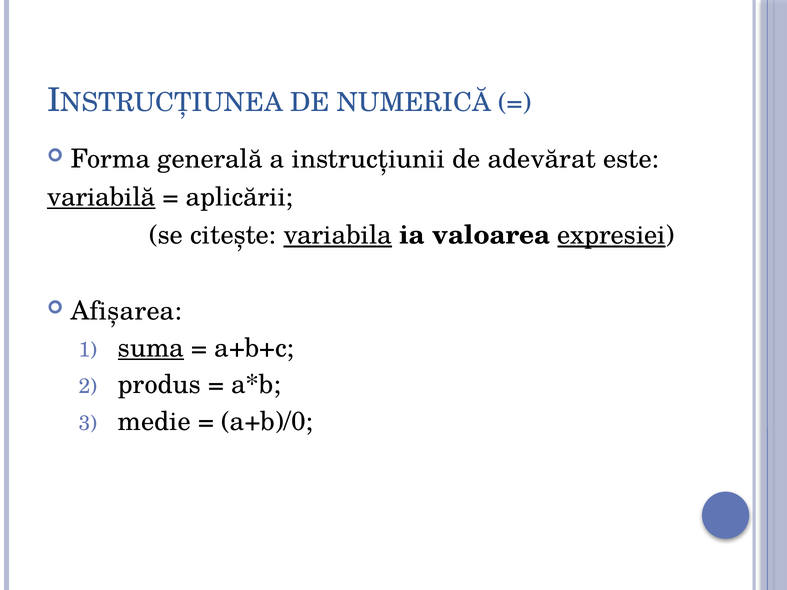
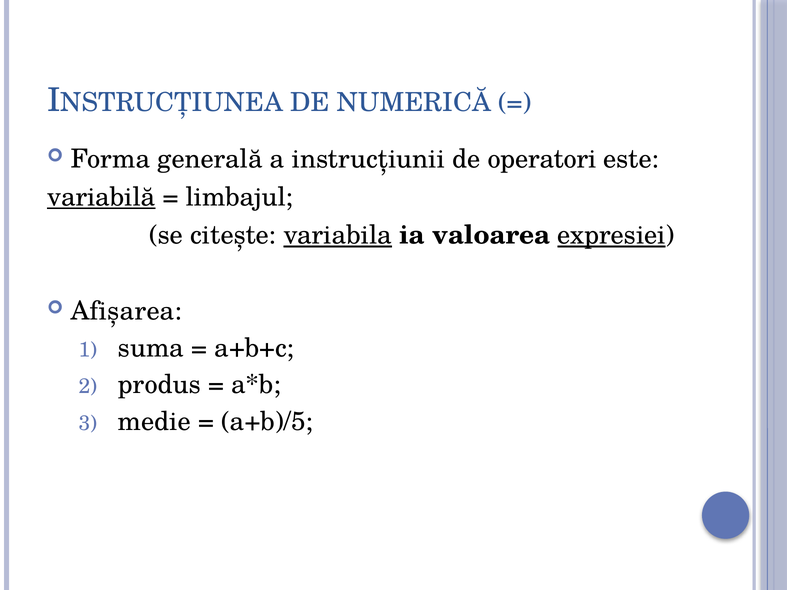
adevărat: adevărat -> operatori
aplicării: aplicării -> limbajul
suma underline: present -> none
a+b)/0: a+b)/0 -> a+b)/5
